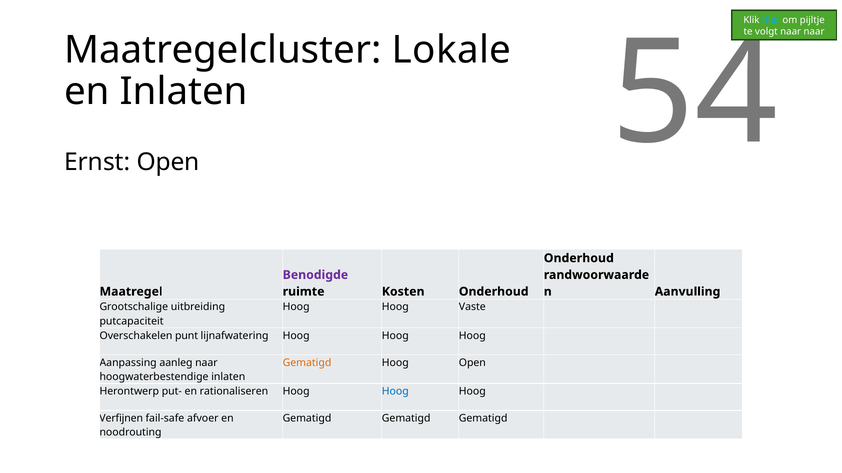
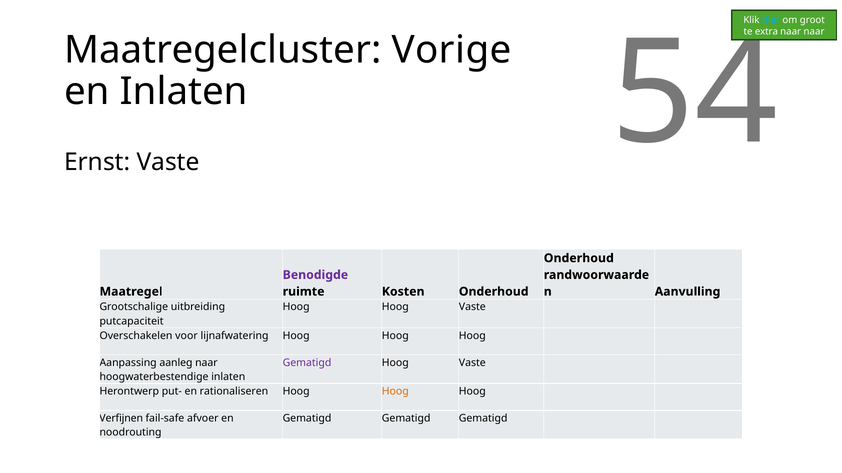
pijltje: pijltje -> groot
volgt: volgt -> extra
Lokale: Lokale -> Vorige
Ernst Open: Open -> Vaste
punt: punt -> voor
Gematigd at (307, 363) colour: orange -> purple
Open at (472, 363): Open -> Vaste
Hoog at (395, 392) colour: blue -> orange
